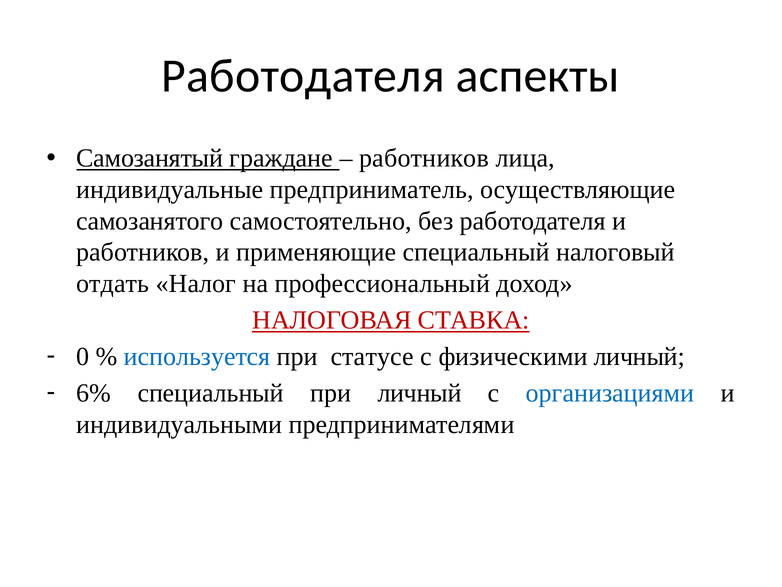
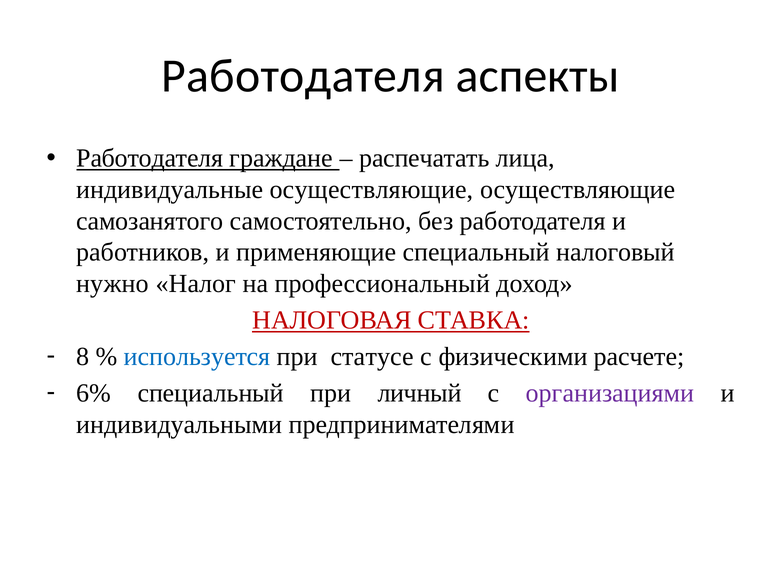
Самозанятый at (150, 158): Самозанятый -> Работодателя
работников at (424, 158): работников -> распечатать
индивидуальные предприниматель: предприниматель -> осуществляющие
отдать: отдать -> нужно
0: 0 -> 8
физическими личный: личный -> расчете
организациями colour: blue -> purple
